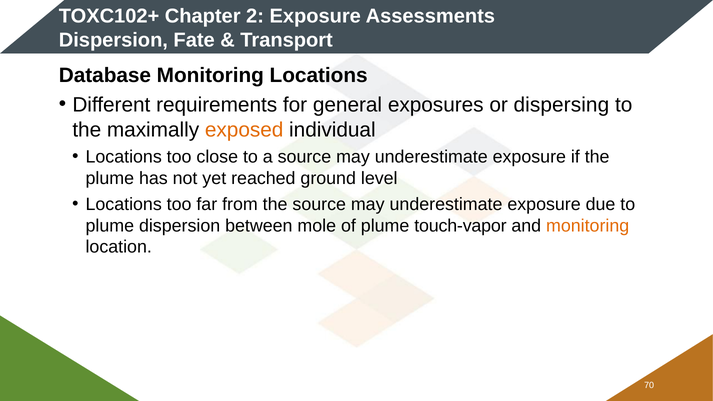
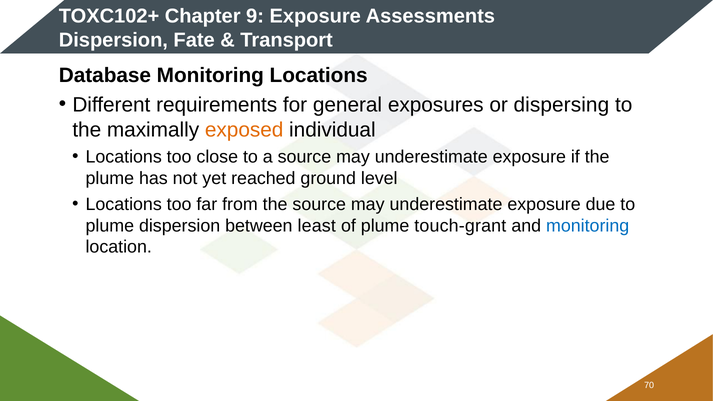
2: 2 -> 9
mole: mole -> least
touch-vapor: touch-vapor -> touch-grant
monitoring at (588, 226) colour: orange -> blue
